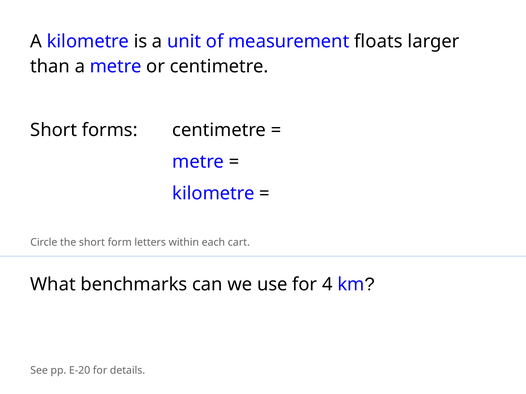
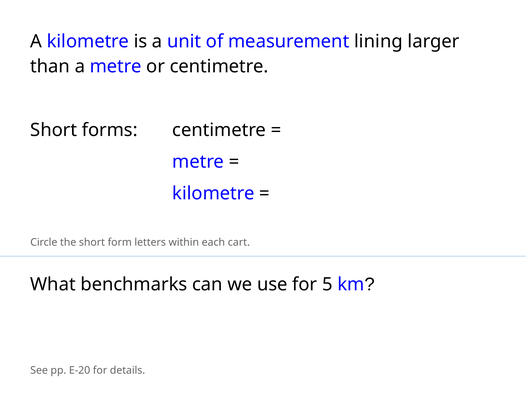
floats: floats -> lining
4: 4 -> 5
